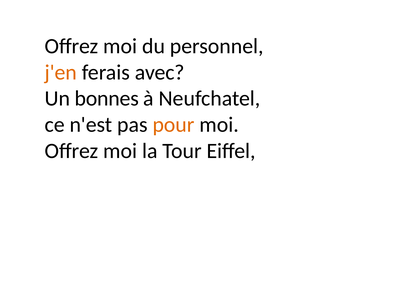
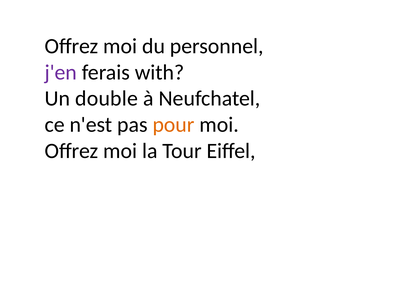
j'en colour: orange -> purple
avec: avec -> with
bonnes: bonnes -> double
